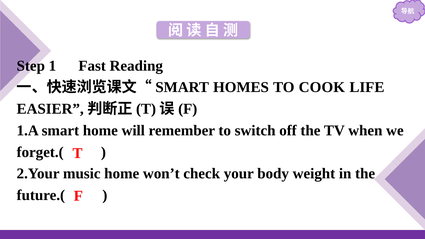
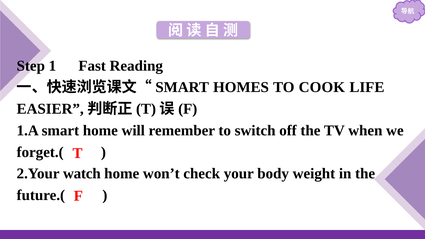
music: music -> watch
